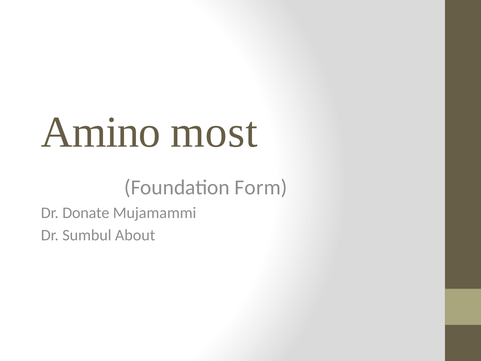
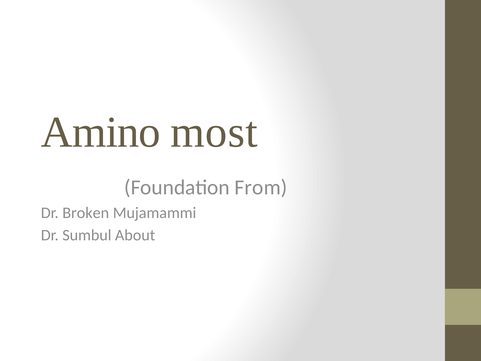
Form: Form -> From
Donate: Donate -> Broken
